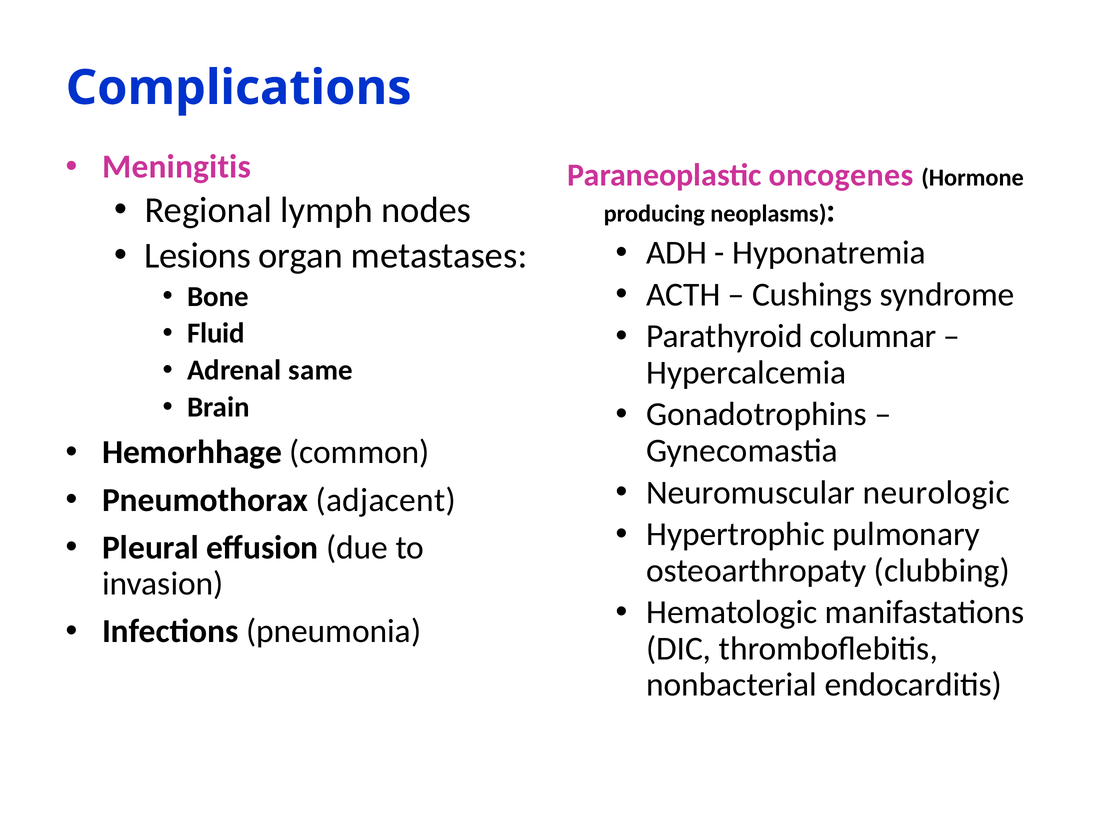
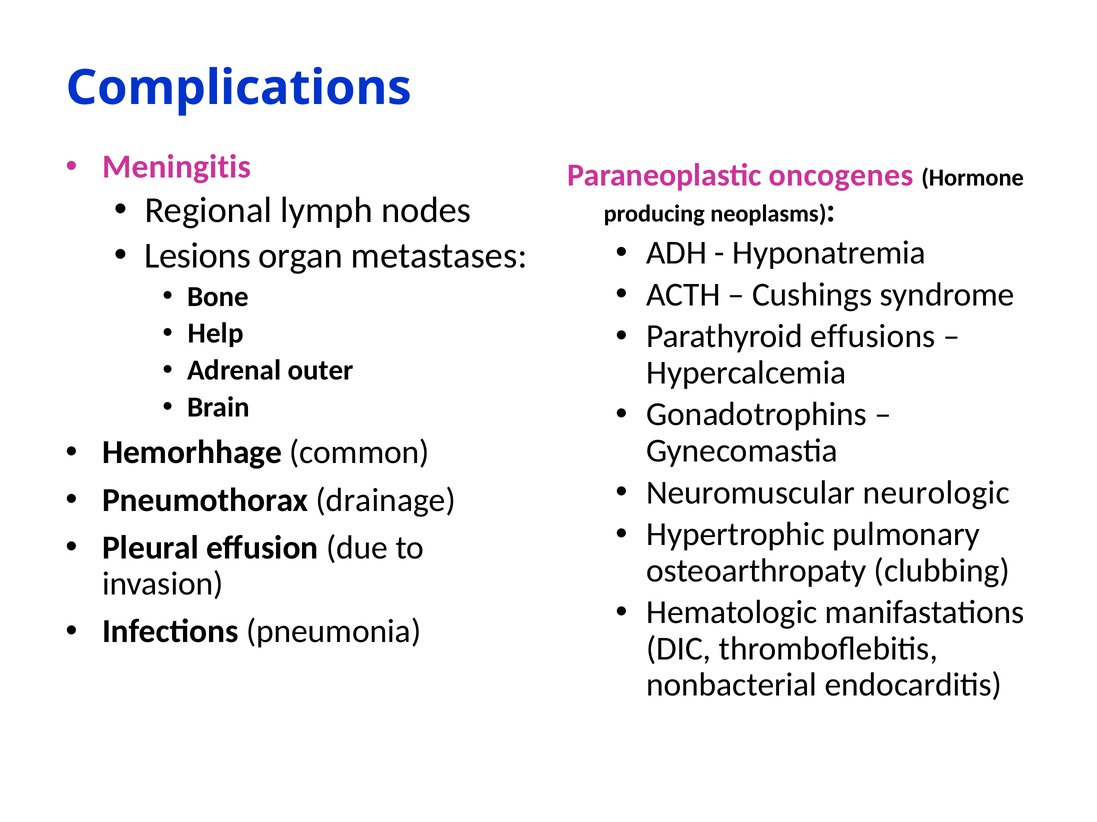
Fluid: Fluid -> Help
columnar: columnar -> effusions
same: same -> outer
adjacent: adjacent -> drainage
